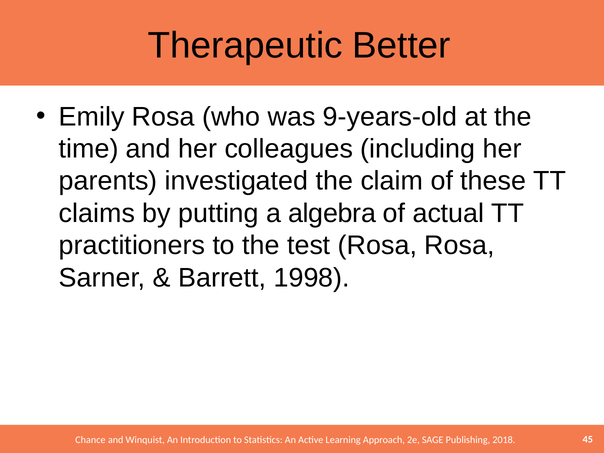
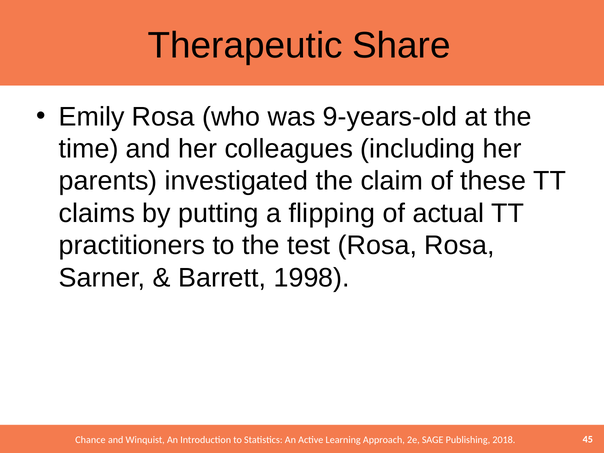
Better: Better -> Share
algebra: algebra -> flipping
